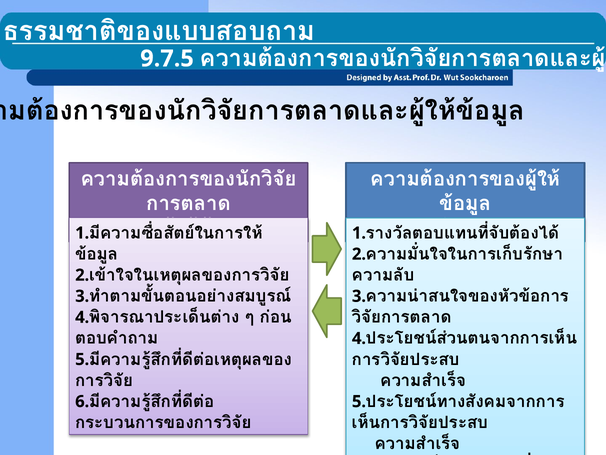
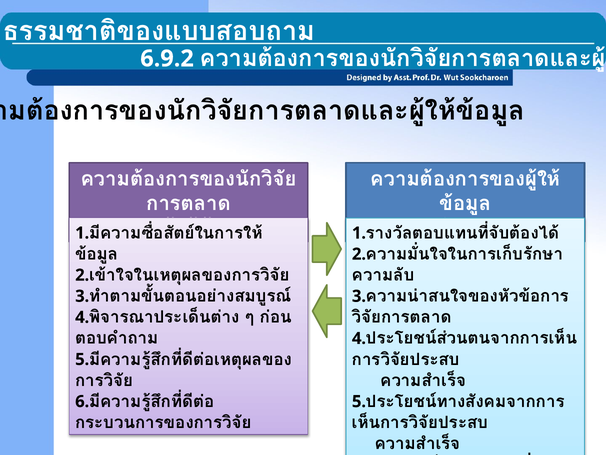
9.7.5: 9.7.5 -> 6.9.2
